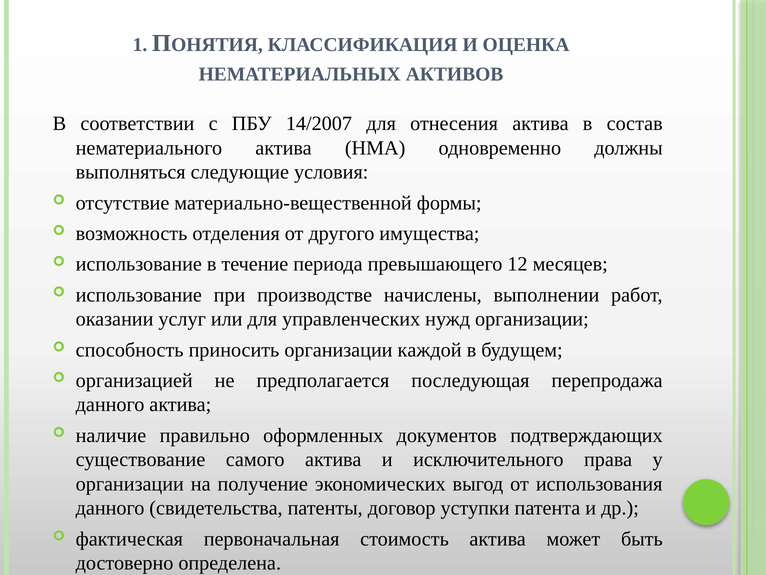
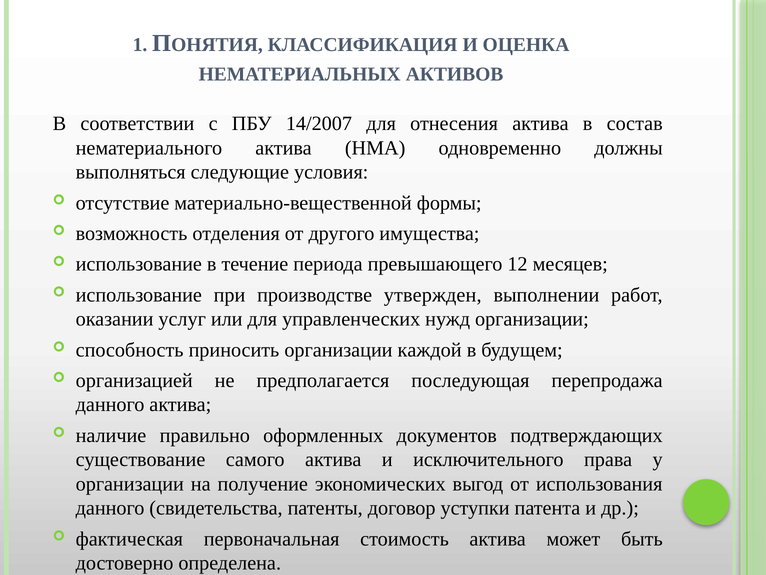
начислены: начислены -> утвержден
